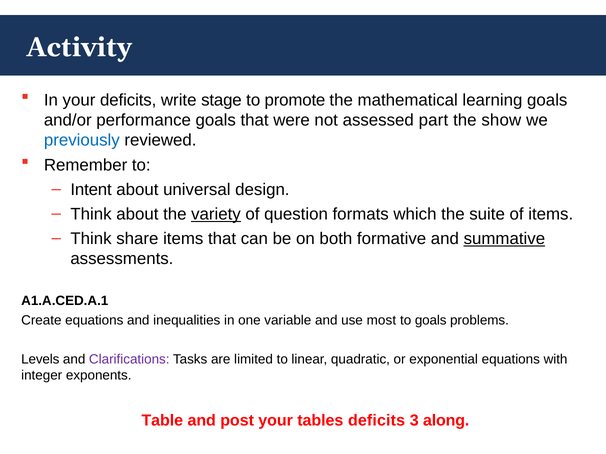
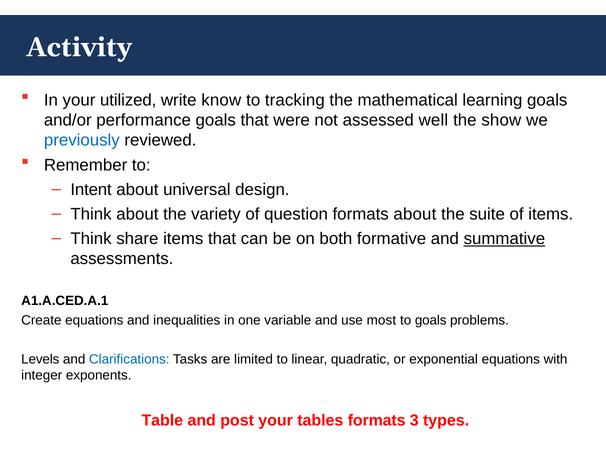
your deficits: deficits -> utilized
stage: stage -> know
promote: promote -> tracking
part: part -> well
variety underline: present -> none
formats which: which -> about
Clarifications colour: purple -> blue
tables deficits: deficits -> formats
along: along -> types
